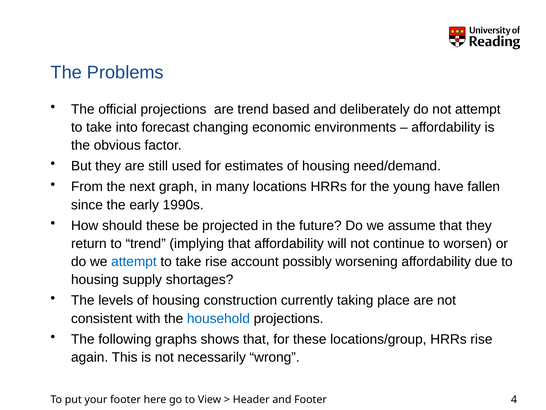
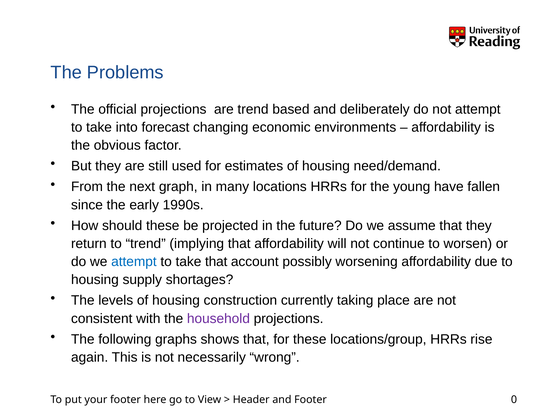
take rise: rise -> that
household colour: blue -> purple
4: 4 -> 0
